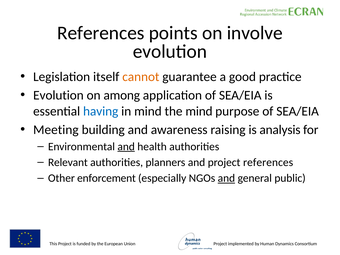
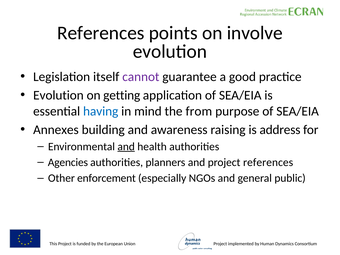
cannot colour: orange -> purple
among: among -> getting
the mind: mind -> from
Meeting: Meeting -> Annexes
analysis: analysis -> address
Relevant: Relevant -> Agencies
and at (226, 178) underline: present -> none
